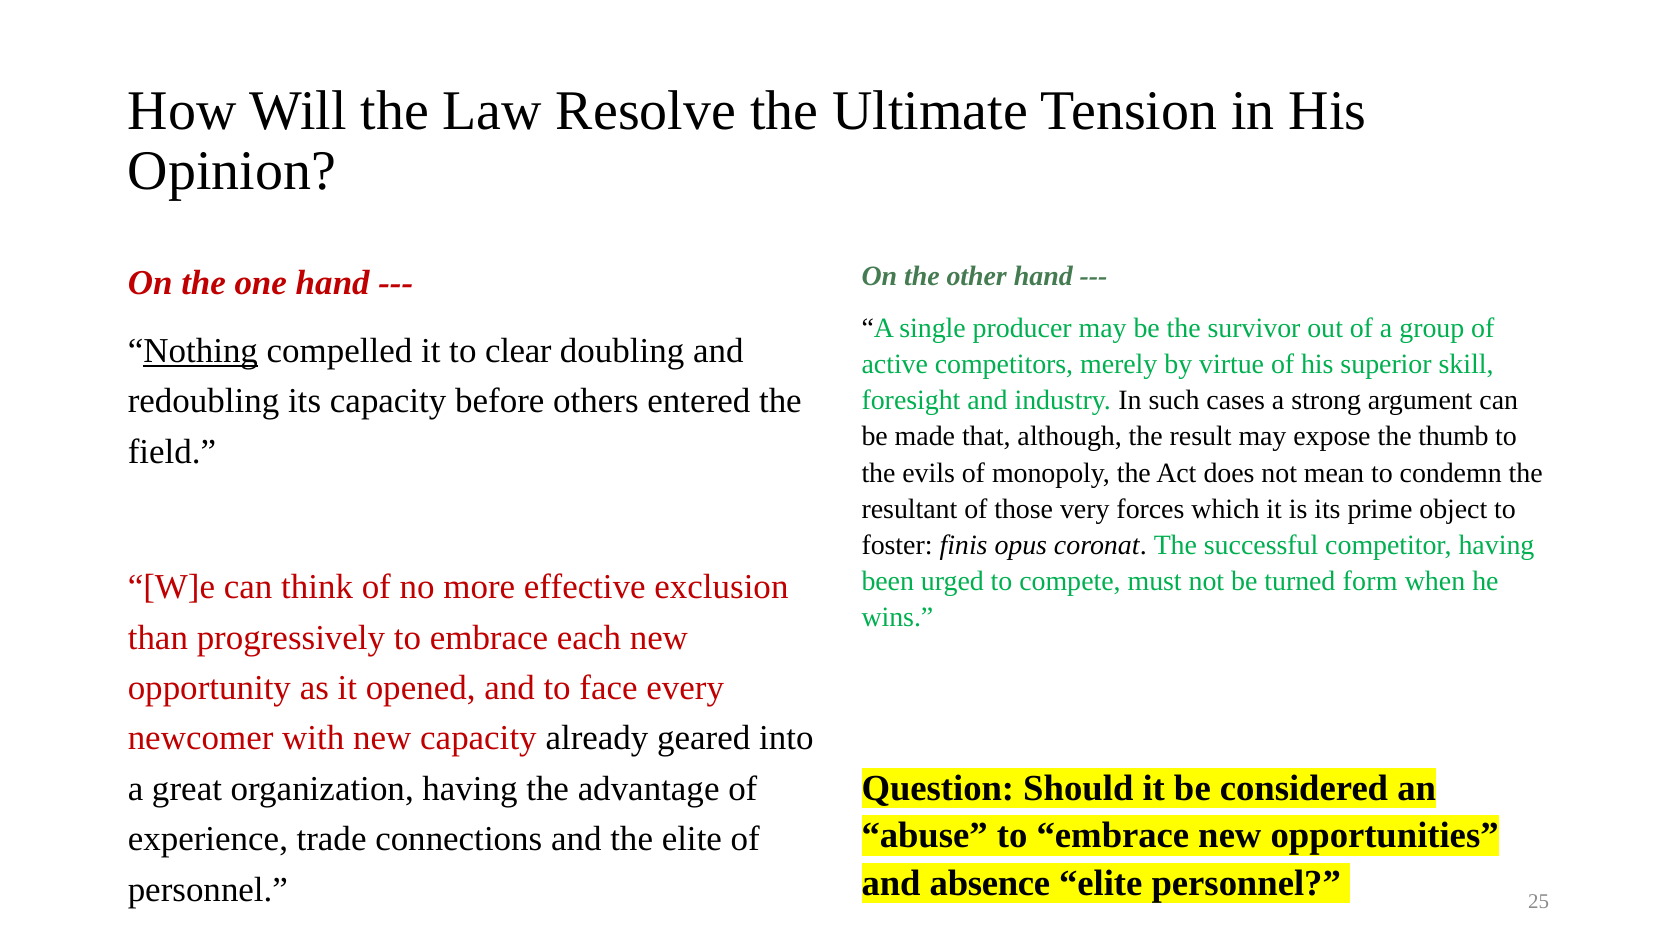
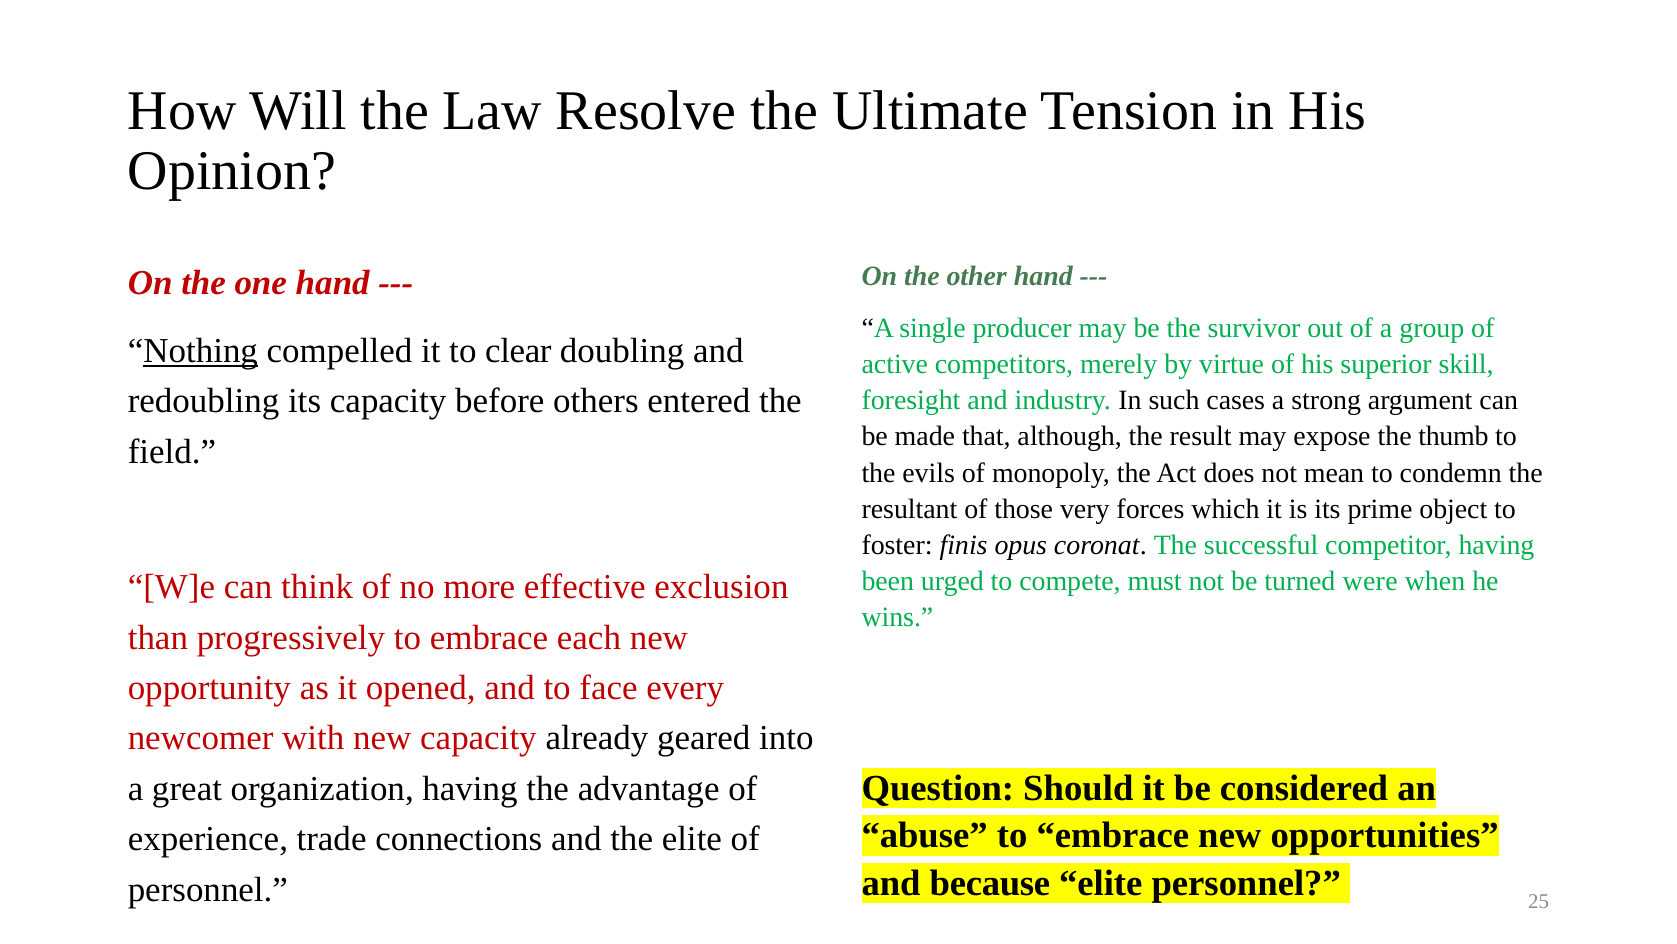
form: form -> were
absence: absence -> because
